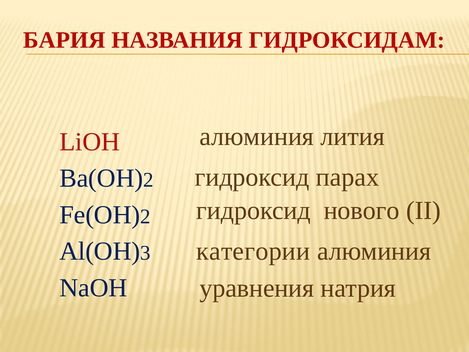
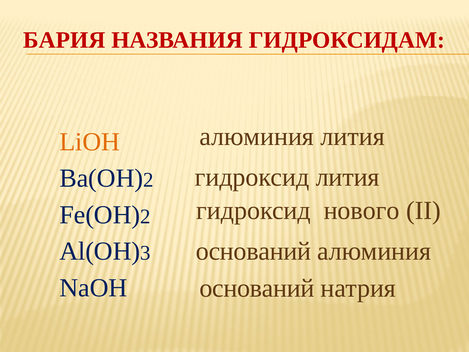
LiOH colour: red -> orange
гидроксид парах: парах -> лития
категории at (253, 251): категории -> оснований
уравнения at (257, 288): уравнения -> оснований
